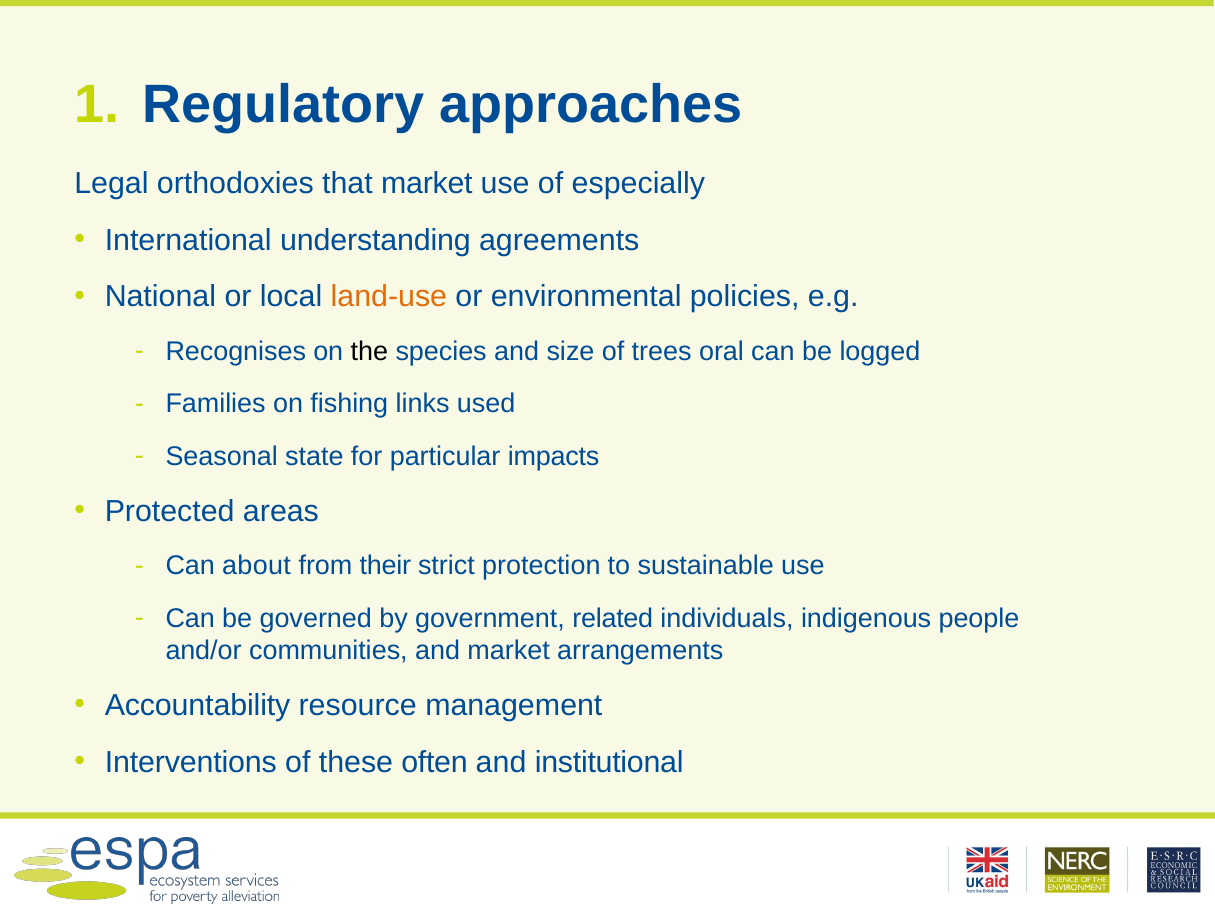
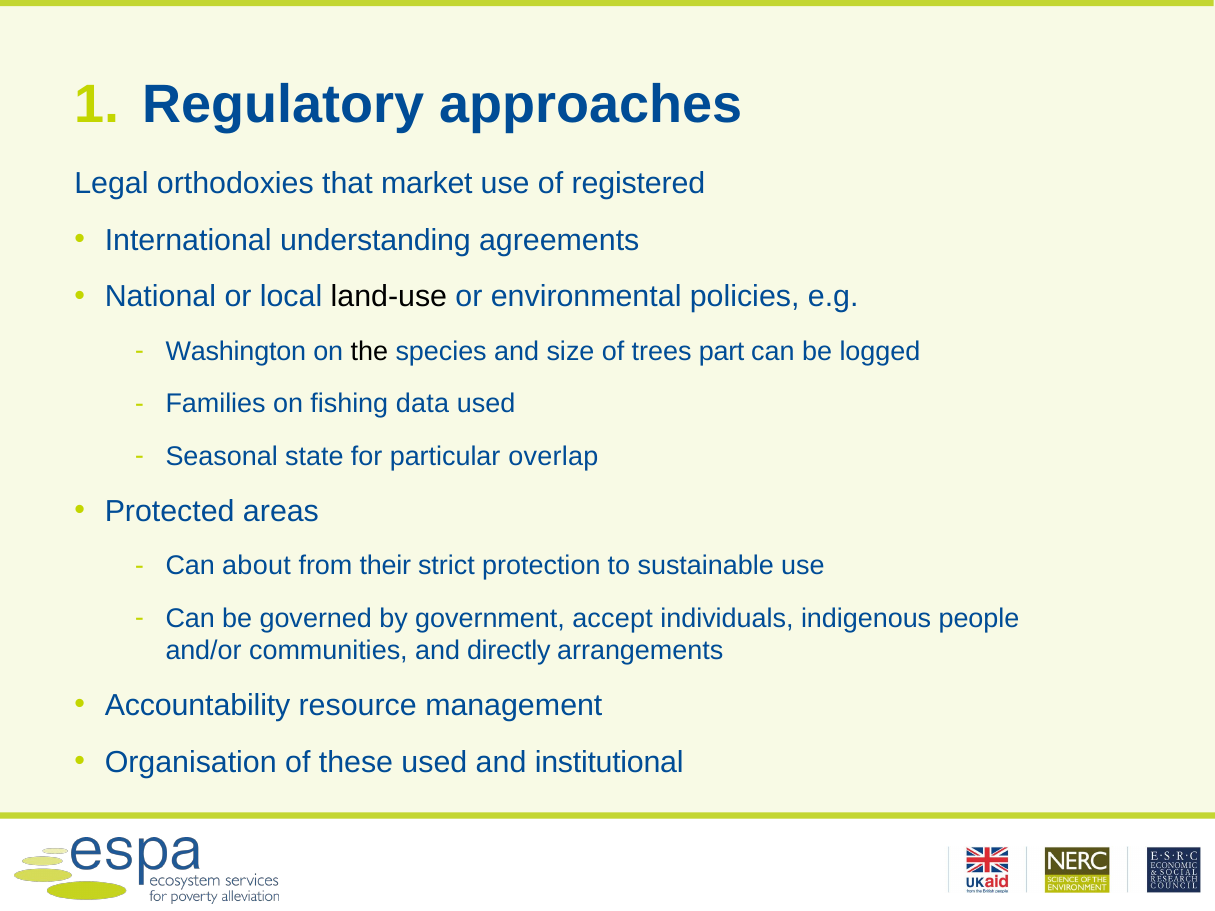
especially: especially -> registered
land-use colour: orange -> black
Recognises: Recognises -> Washington
oral: oral -> part
links: links -> data
impacts: impacts -> overlap
related: related -> accept
and market: market -> directly
Interventions: Interventions -> Organisation
these often: often -> used
